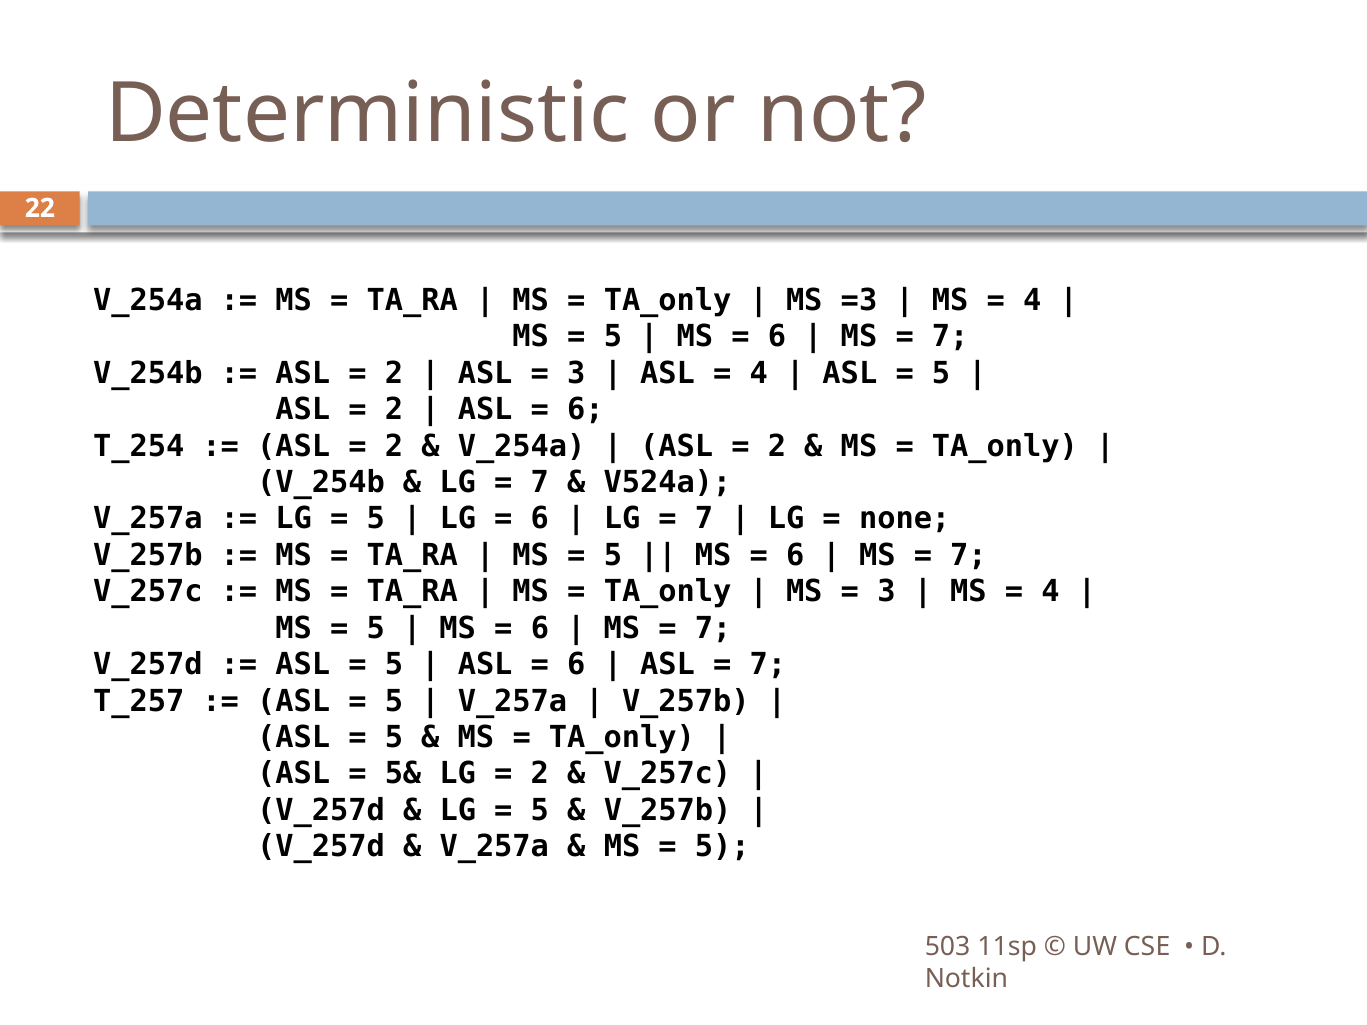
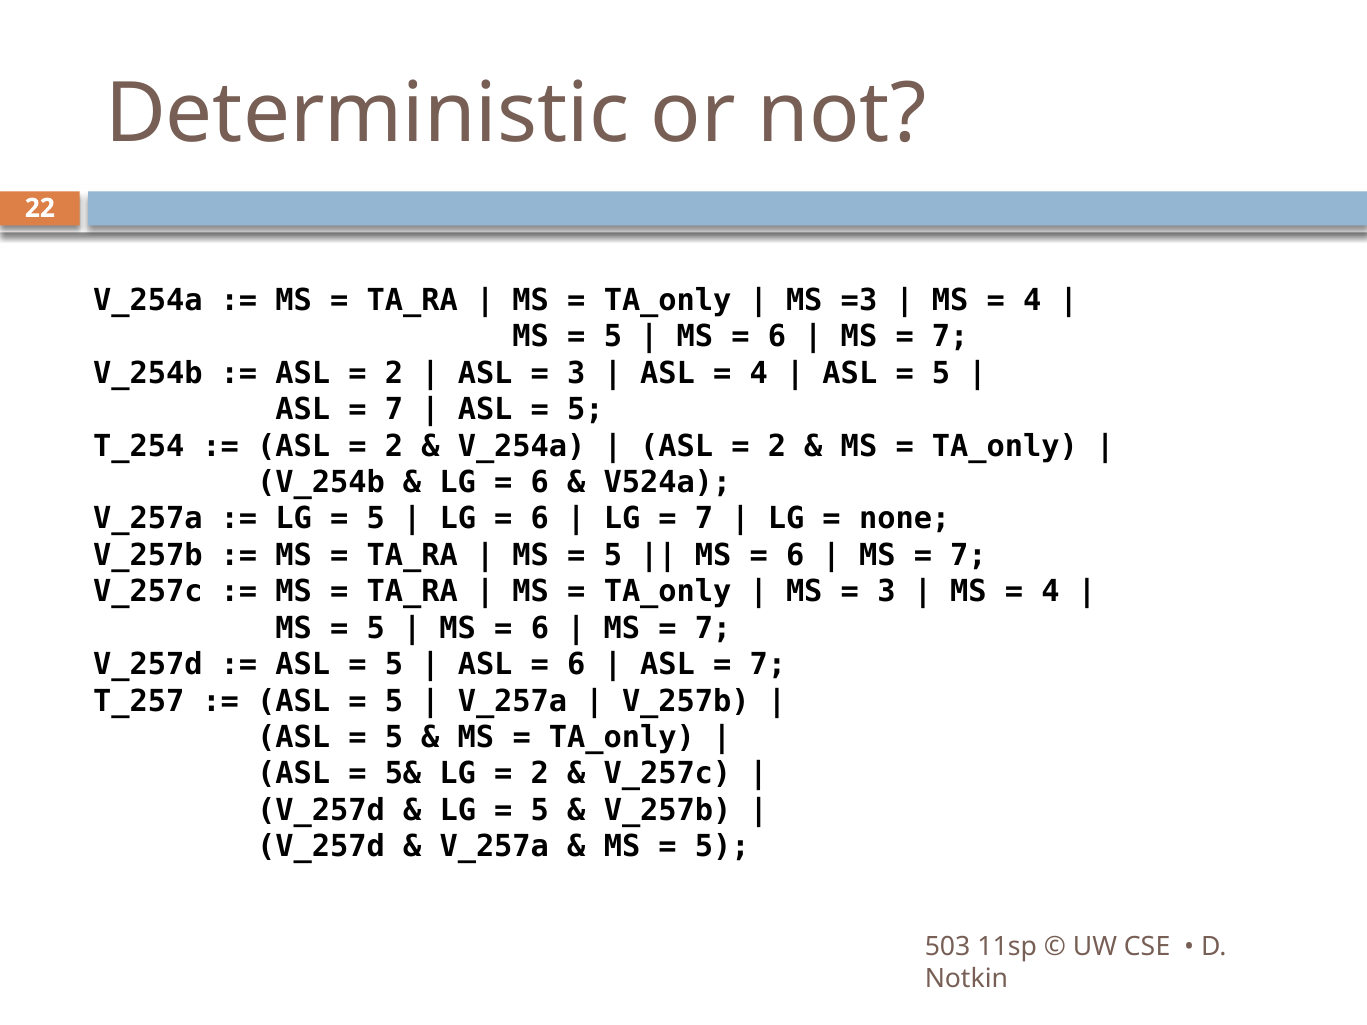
2 at (394, 410): 2 -> 7
6 at (585, 410): 6 -> 5
7 at (540, 483): 7 -> 6
